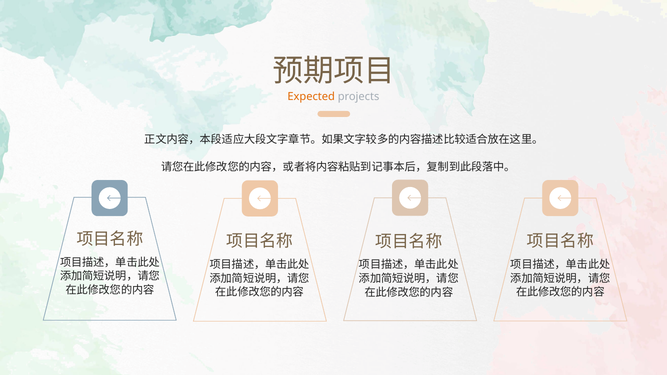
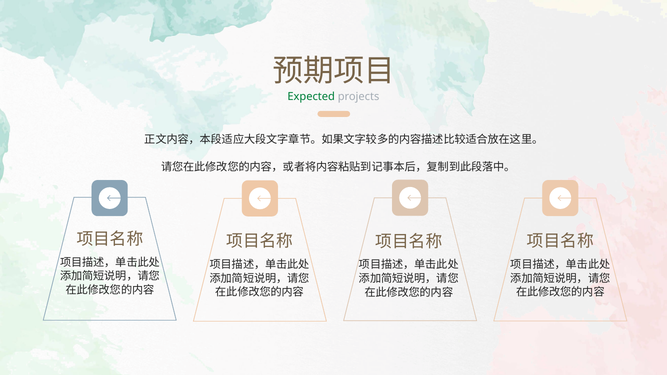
Expected colour: orange -> green
